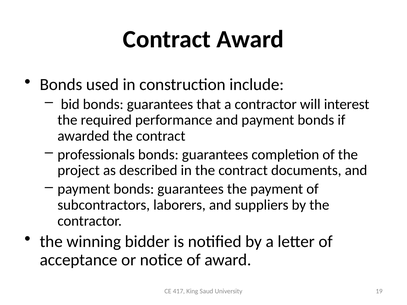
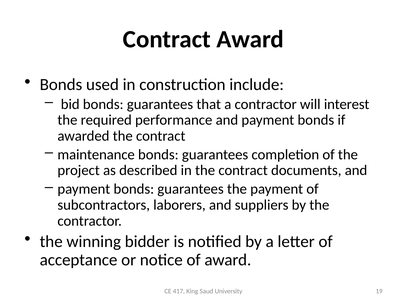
professionals: professionals -> maintenance
